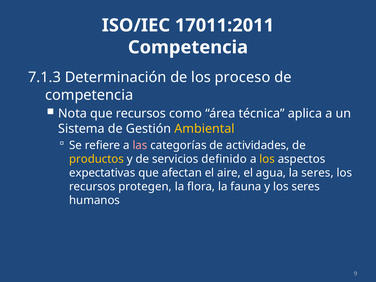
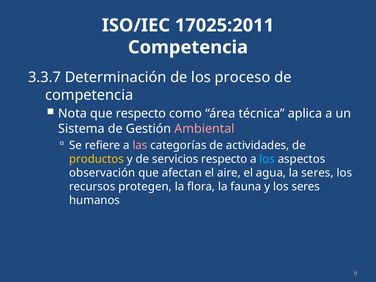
17011:2011: 17011:2011 -> 17025:2011
7.1.3: 7.1.3 -> 3.3.7
que recursos: recursos -> respecto
Ambiental colour: yellow -> pink
servicios definido: definido -> respecto
los at (267, 159) colour: yellow -> light blue
expectativas: expectativas -> observación
